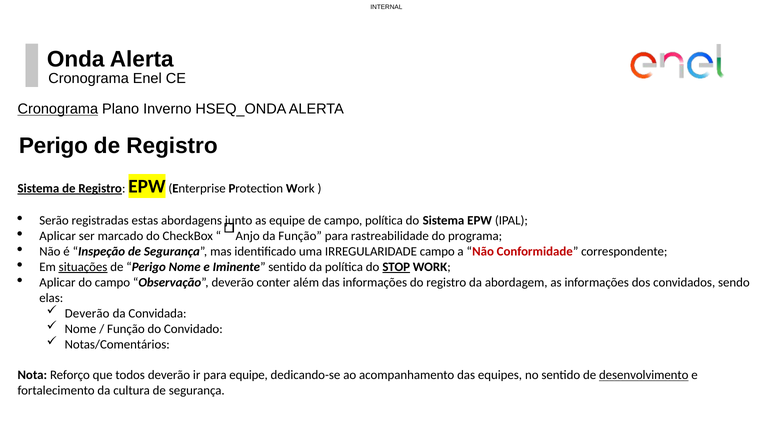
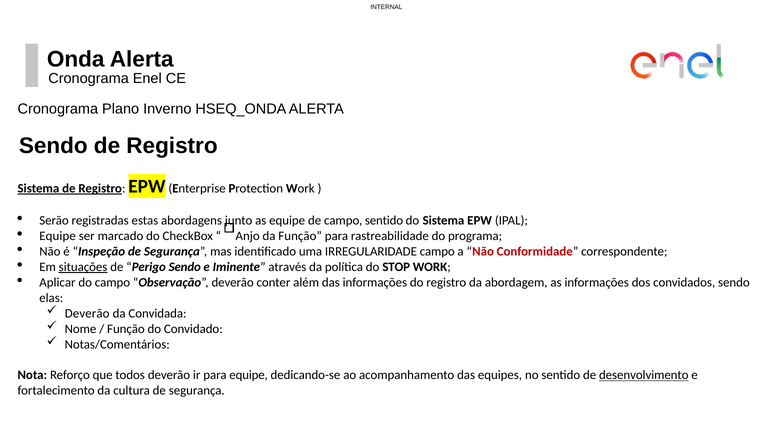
Cronograma at (58, 109) underline: present -> none
Perigo at (53, 146): Perigo -> Sendo
campo política: política -> sentido
Aplicar at (58, 236): Aplicar -> Equipe
Perigo Nome: Nome -> Sendo
Iminente sentido: sentido -> através
STOP underline: present -> none
